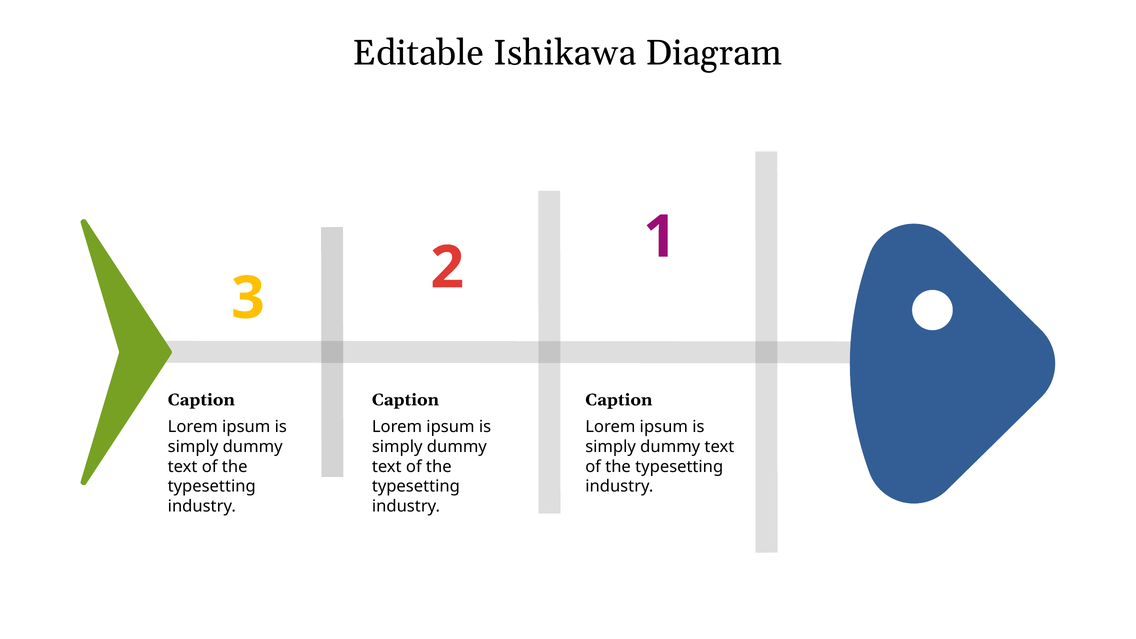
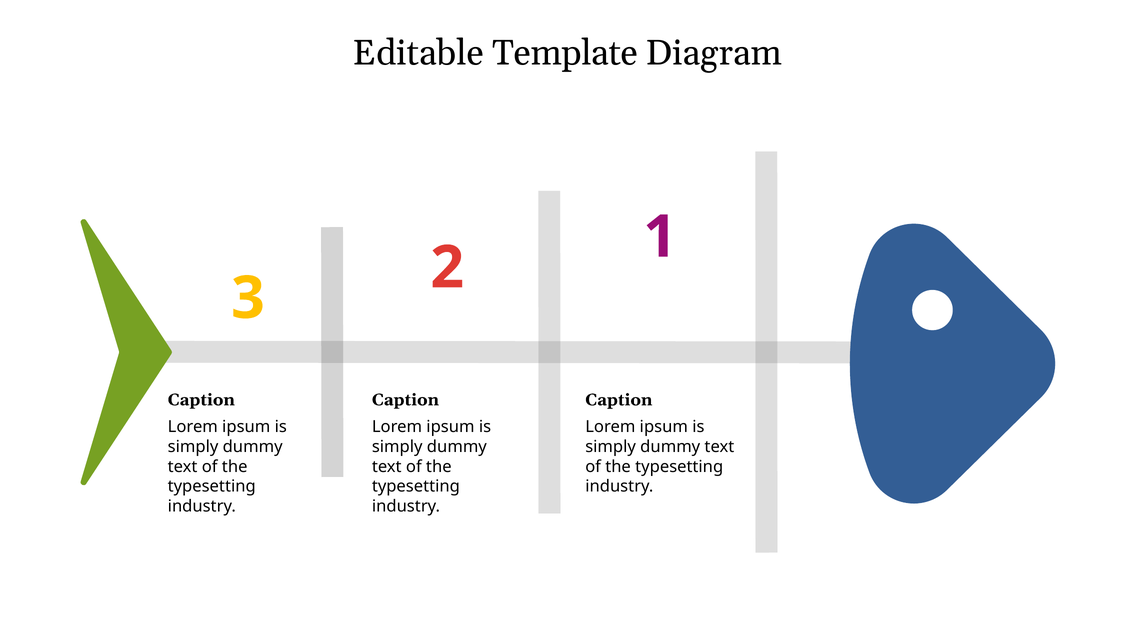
Ishikawa: Ishikawa -> Template
